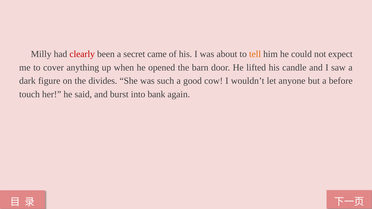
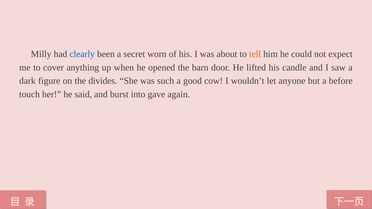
clearly colour: red -> blue
came: came -> worn
bank: bank -> gave
